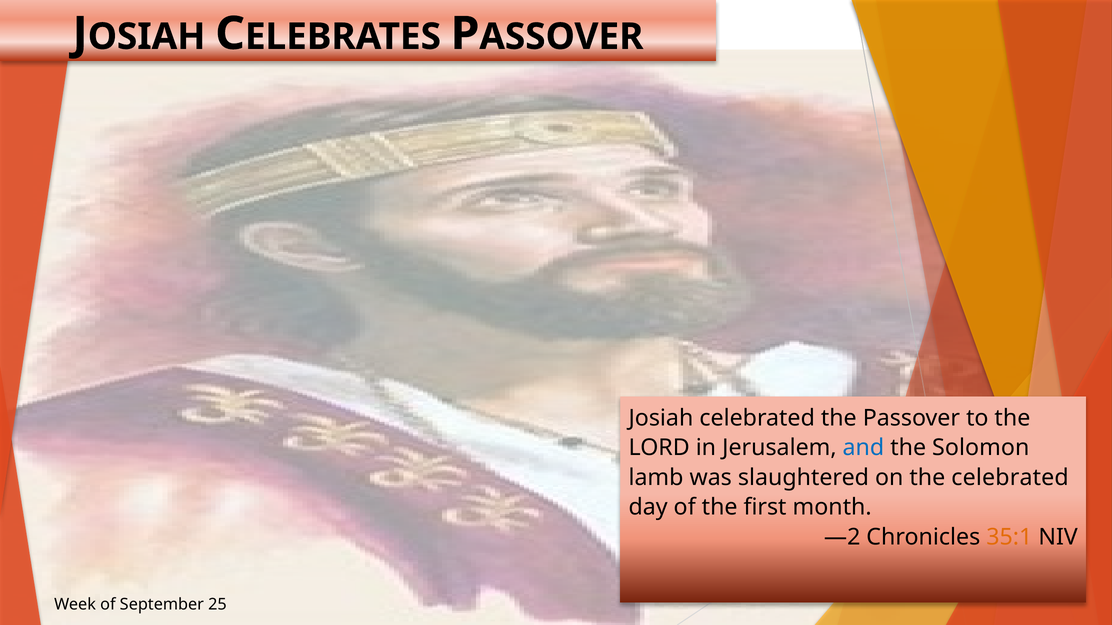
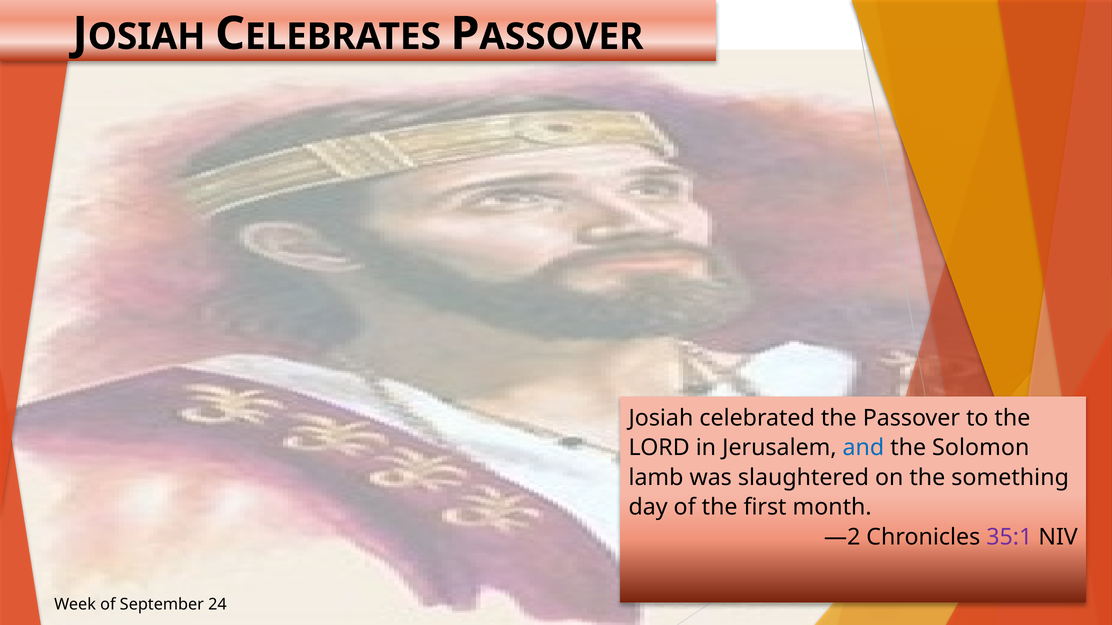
the celebrated: celebrated -> something
35:1 colour: orange -> purple
25: 25 -> 24
